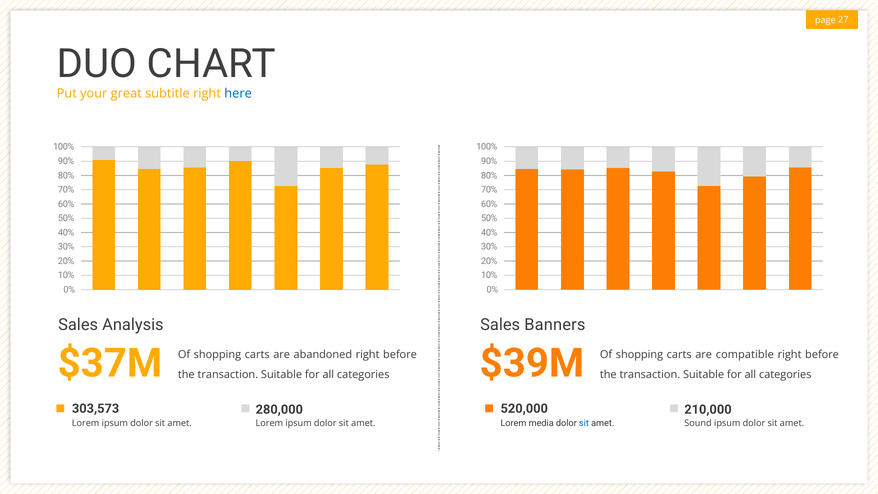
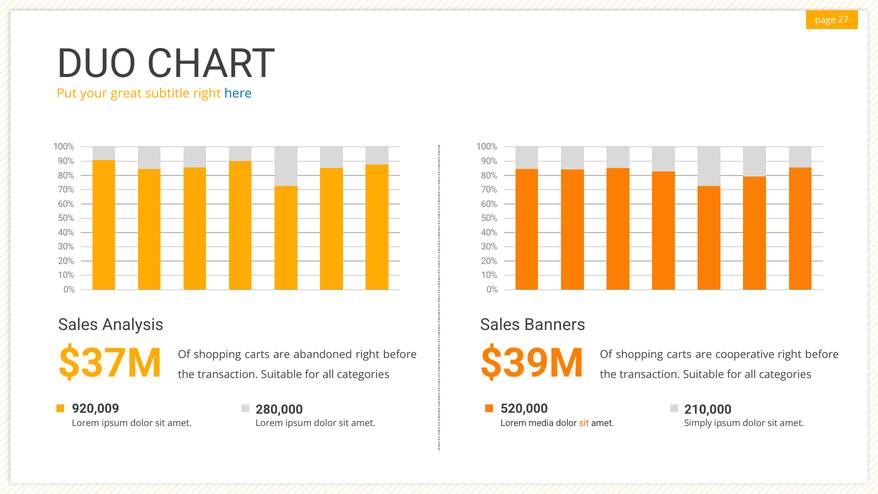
compatible: compatible -> cooperative
303,573: 303,573 -> 920,009
sit at (584, 423) colour: blue -> orange
Sound: Sound -> Simply
